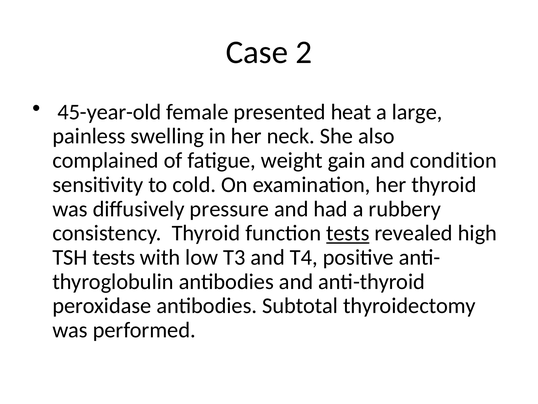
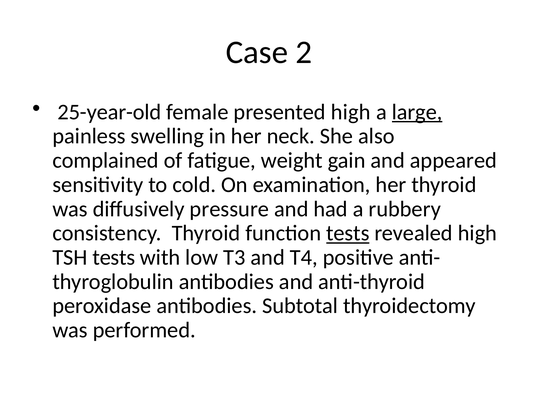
45-year-old: 45-year-old -> 25-year-old
presented heat: heat -> high
large underline: none -> present
condition: condition -> appeared
